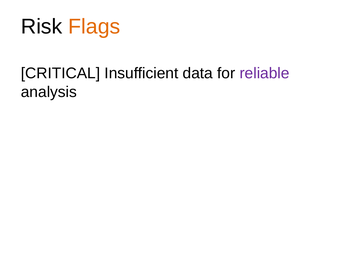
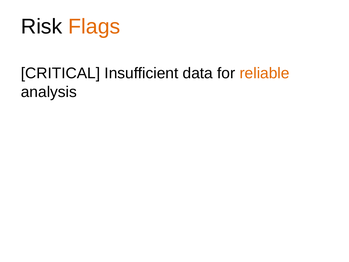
reliable colour: purple -> orange
